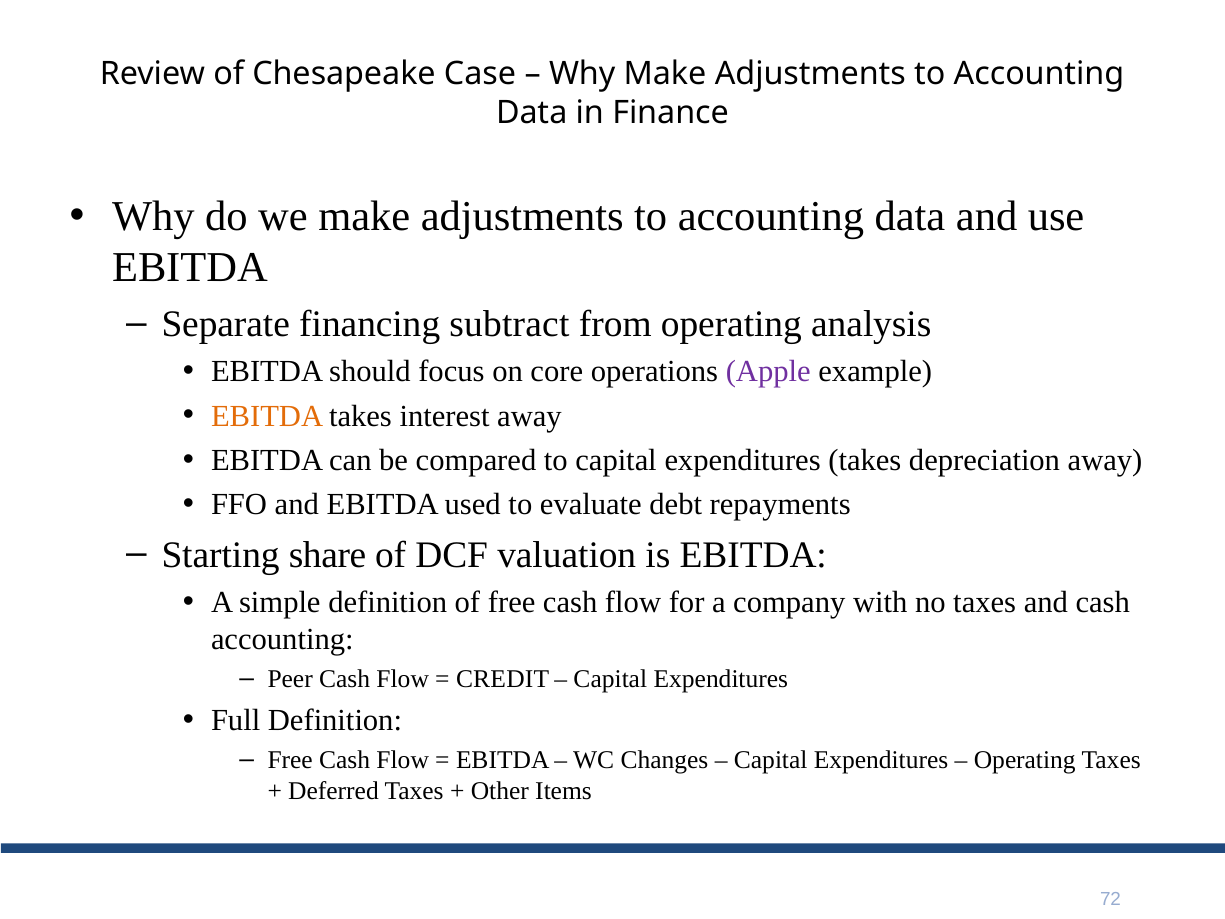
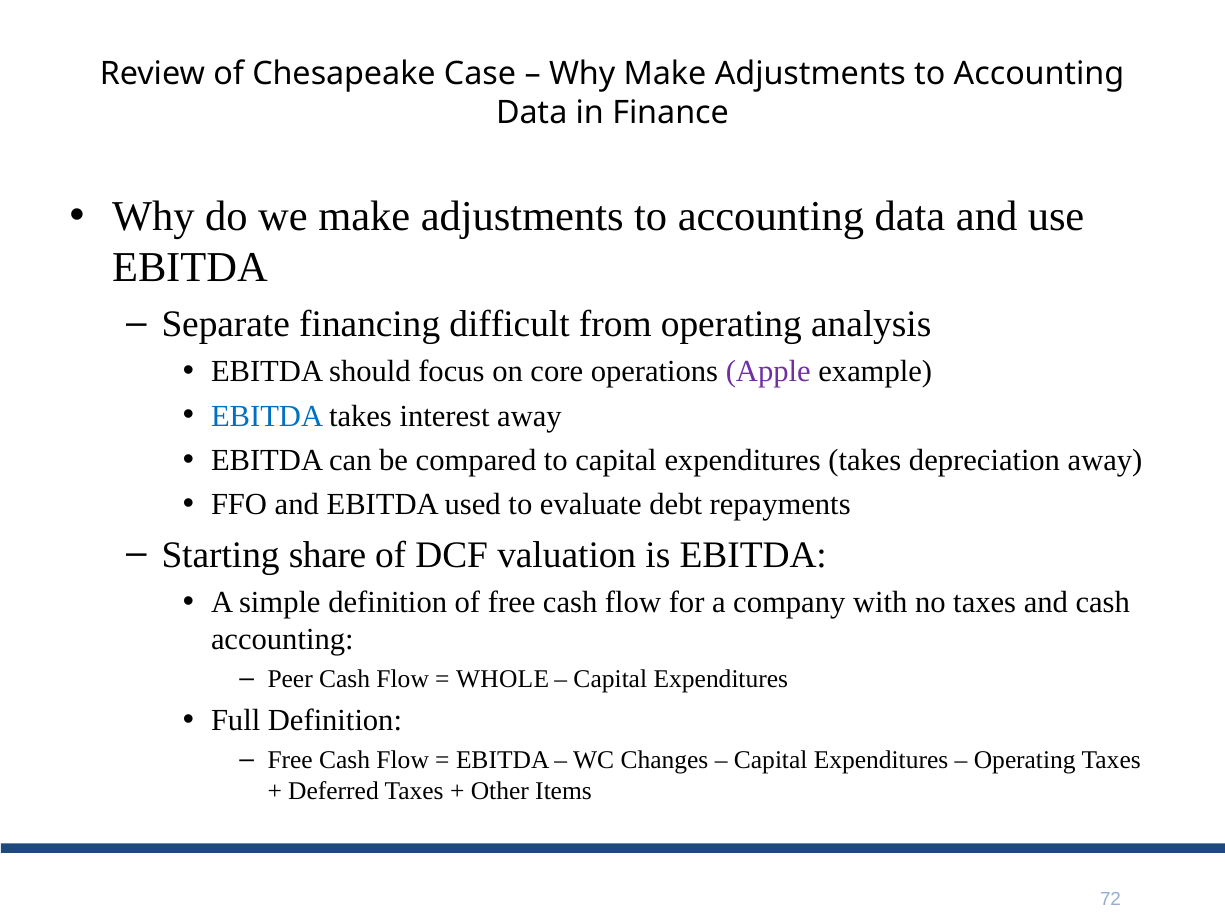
subtract: subtract -> difficult
EBITDA at (267, 416) colour: orange -> blue
CREDIT: CREDIT -> WHOLE
